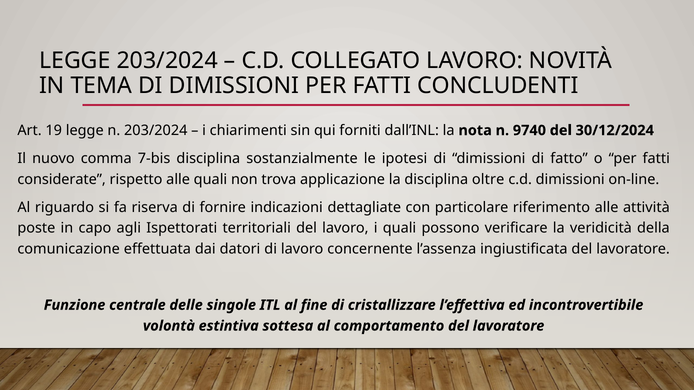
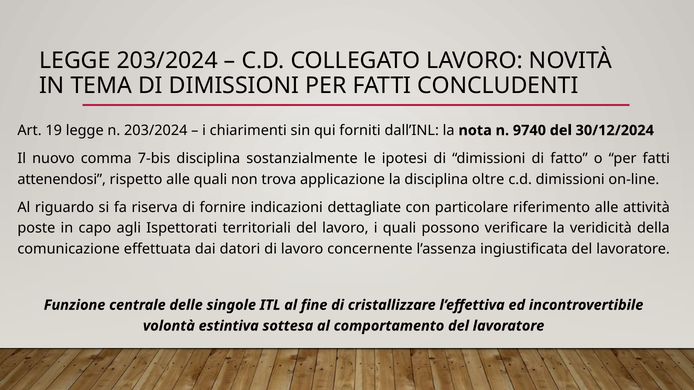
considerate: considerate -> attenendosi
